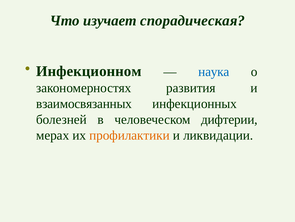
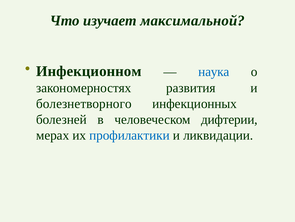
спорадическая: спорадическая -> максимальной
взаимосвязанных: взаимосвязанных -> болезнетворного
профилактики colour: orange -> blue
